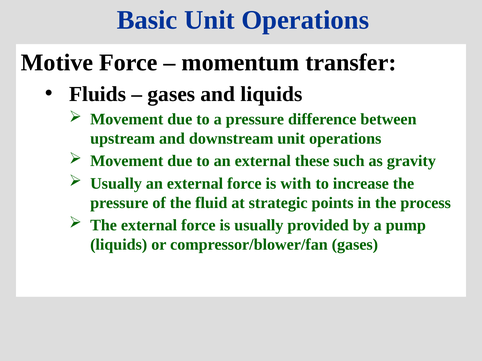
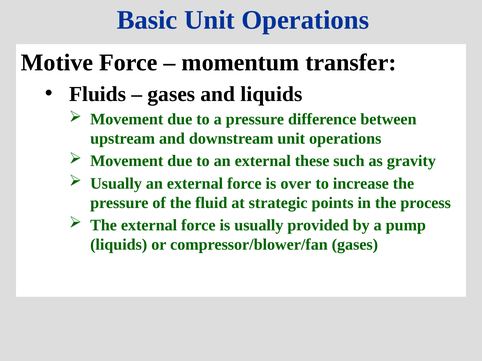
with: with -> over
